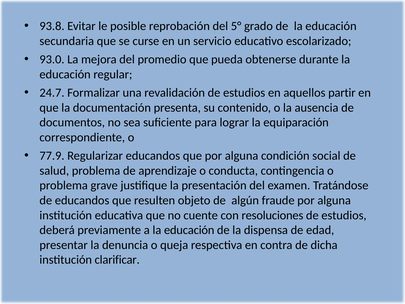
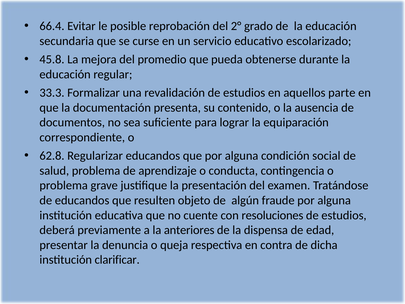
93.8: 93.8 -> 66.4
5°: 5° -> 2°
93.0: 93.0 -> 45.8
24.7: 24.7 -> 33.3
partir: partir -> parte
77.9: 77.9 -> 62.8
a la educación: educación -> anteriores
